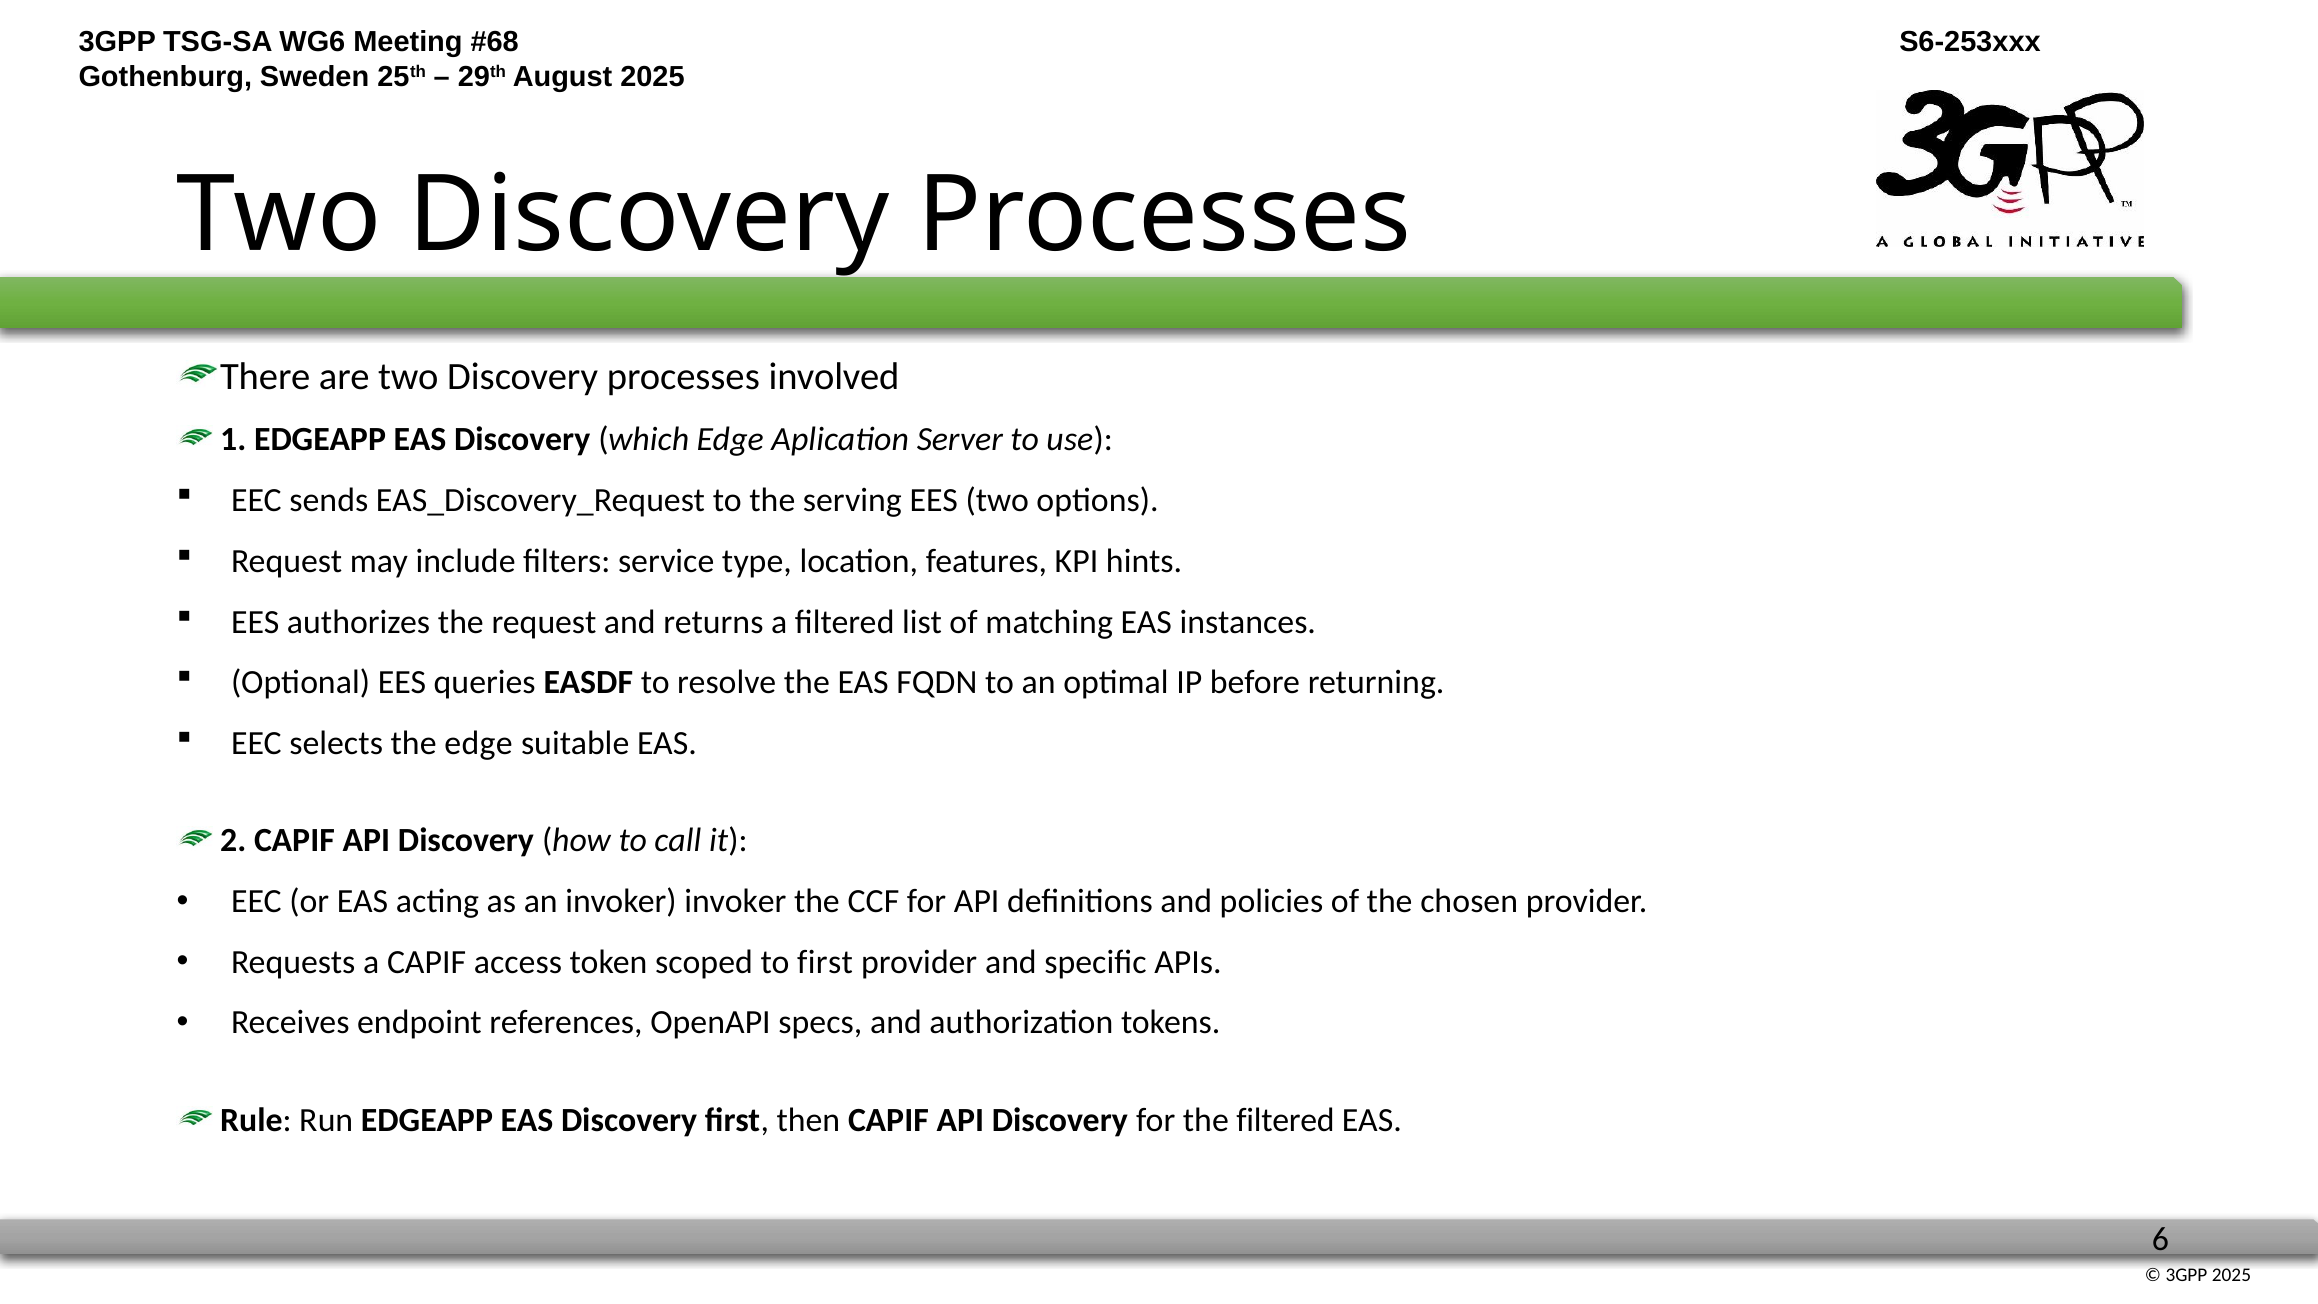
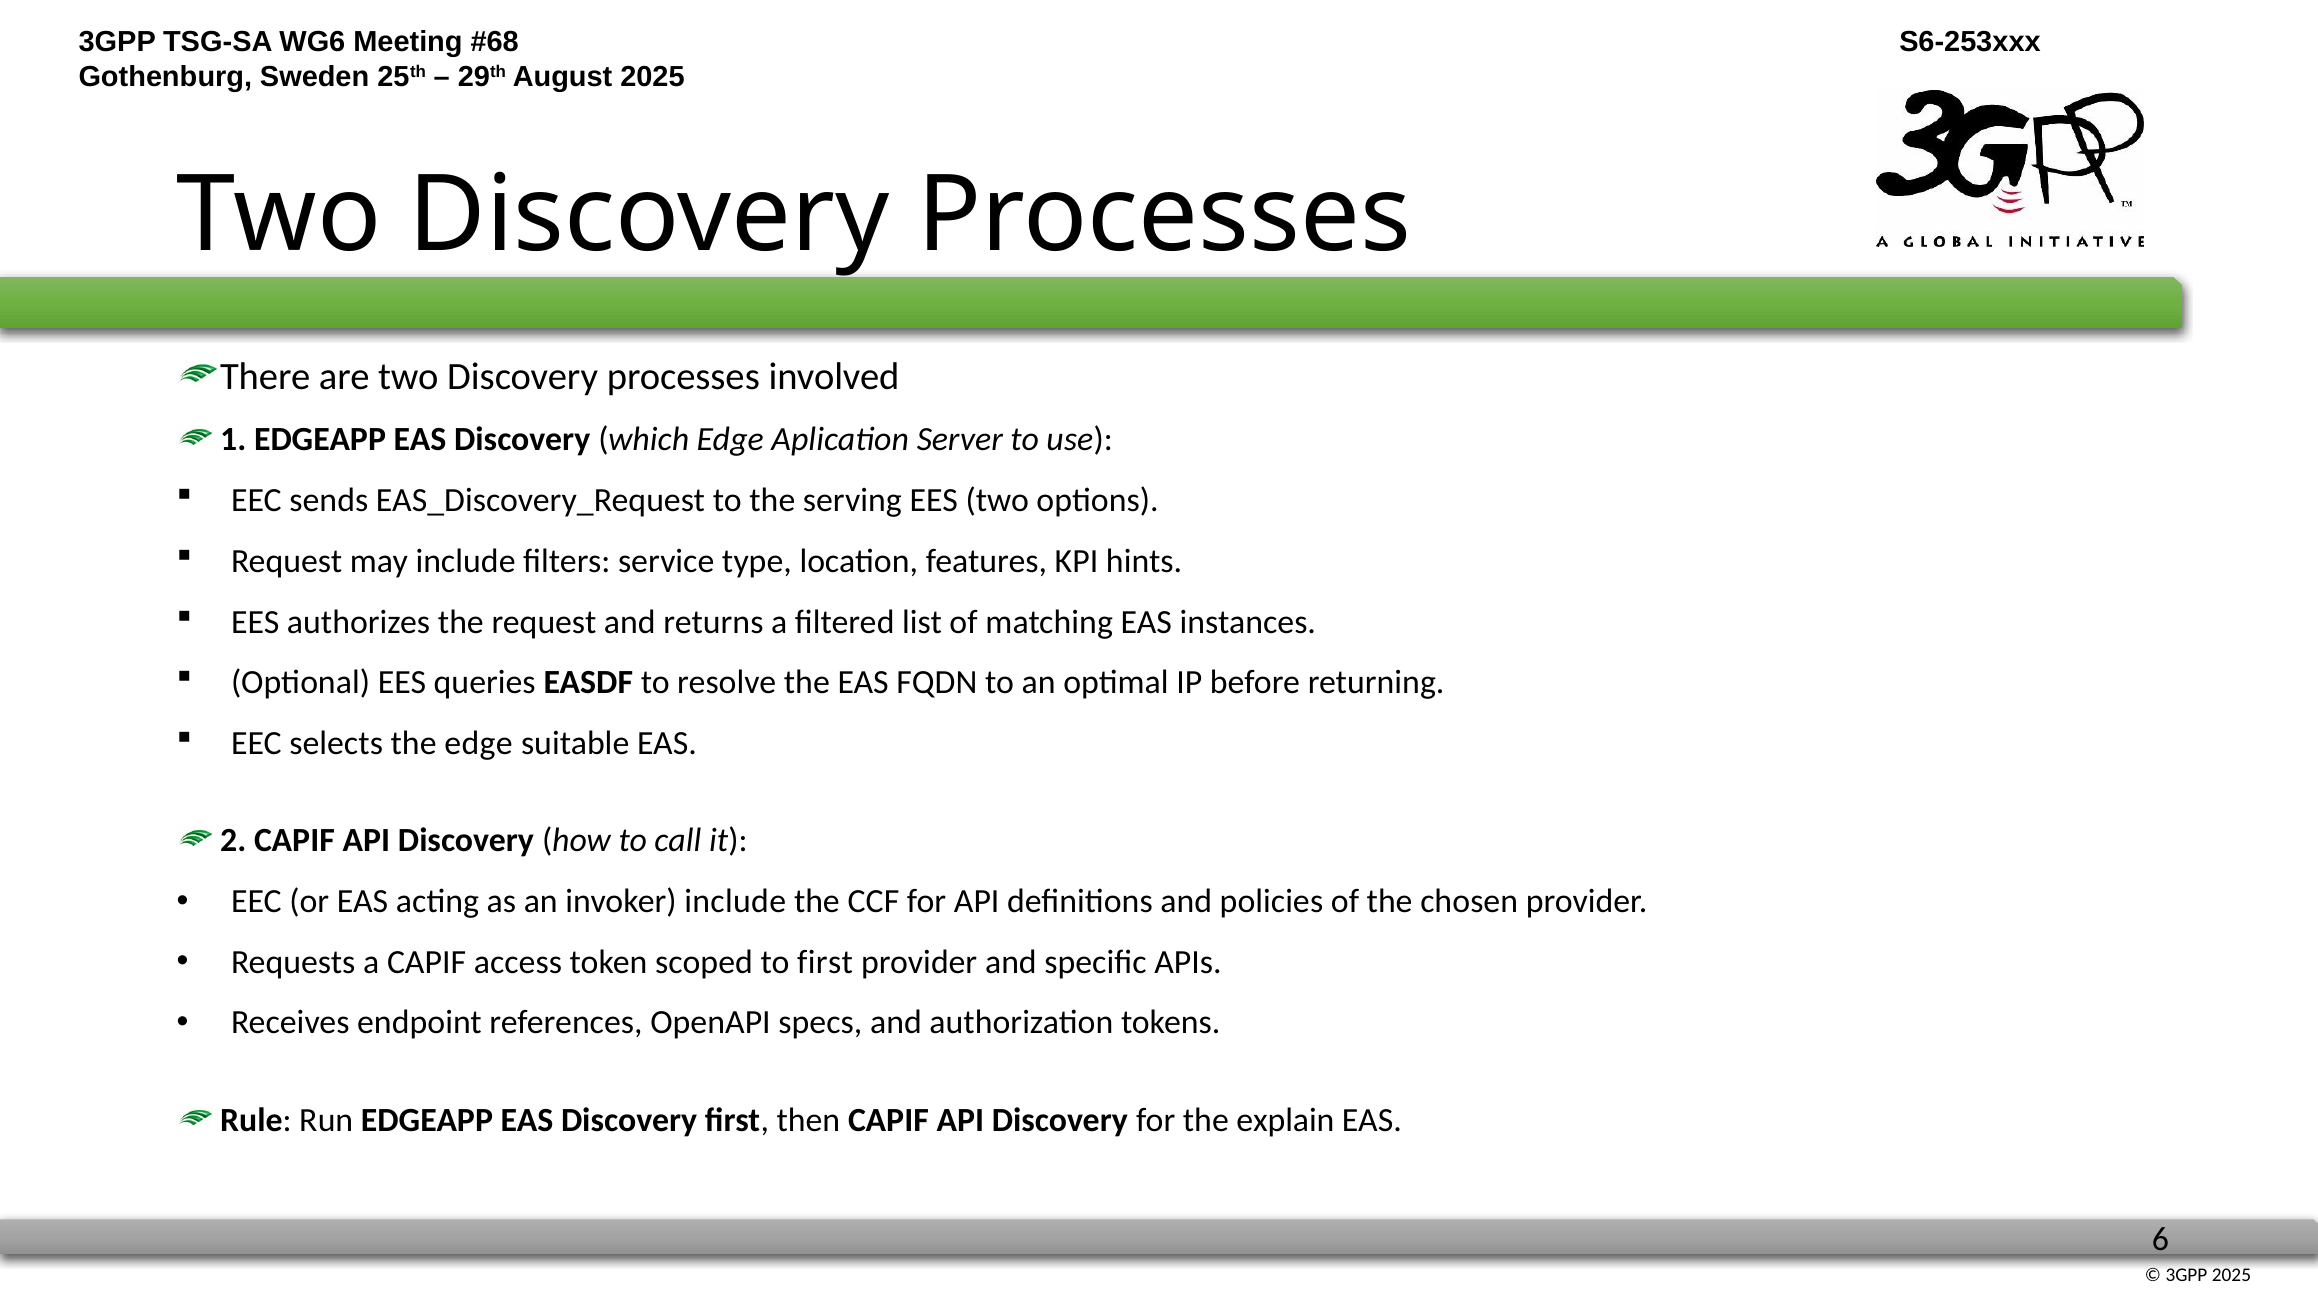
invoker invoker: invoker -> include
the filtered: filtered -> explain
